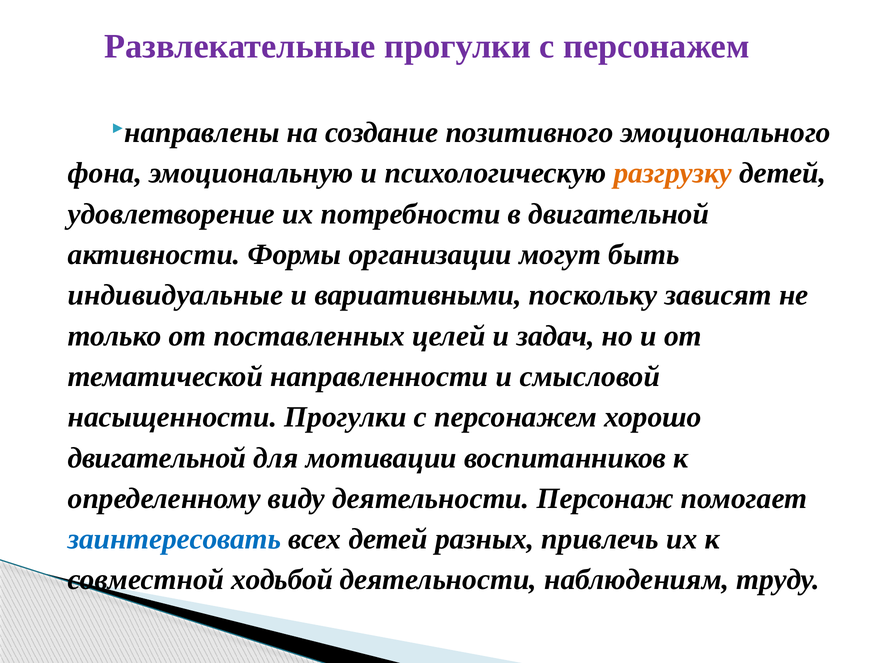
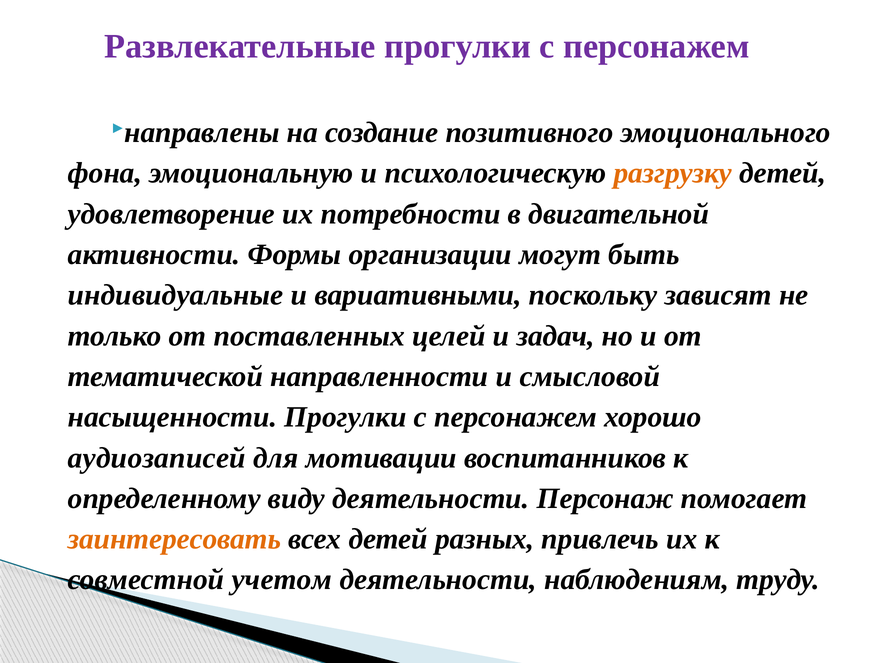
двигательной at (157, 458): двигательной -> аудиозаписей
заинтересовать colour: blue -> orange
ходьбой: ходьбой -> учетом
